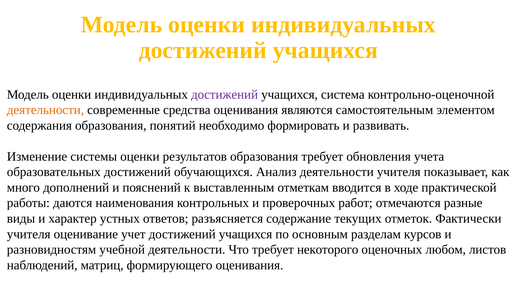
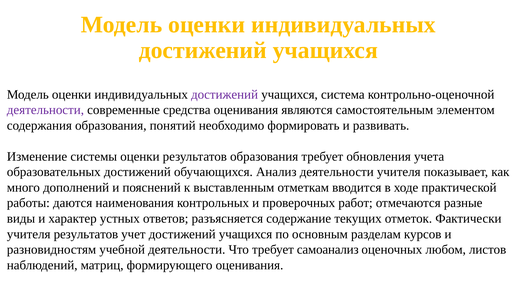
деятельности at (45, 110) colour: orange -> purple
учителя оценивание: оценивание -> результатов
некоторого: некоторого -> самоанализ
